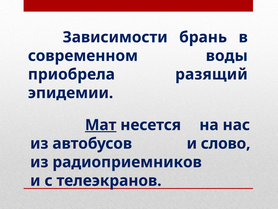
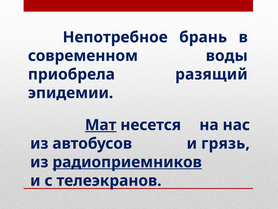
Зависимости: Зависимости -> Непотребное
слово: слово -> грязь
радиоприемников underline: none -> present
